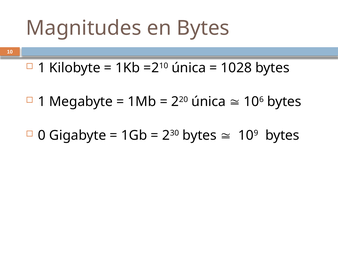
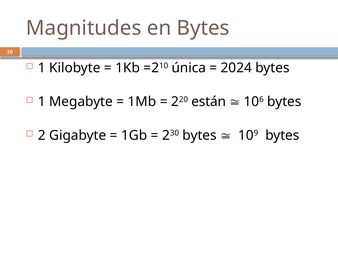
1028: 1028 -> 2024
220 única: única -> están
0: 0 -> 2
